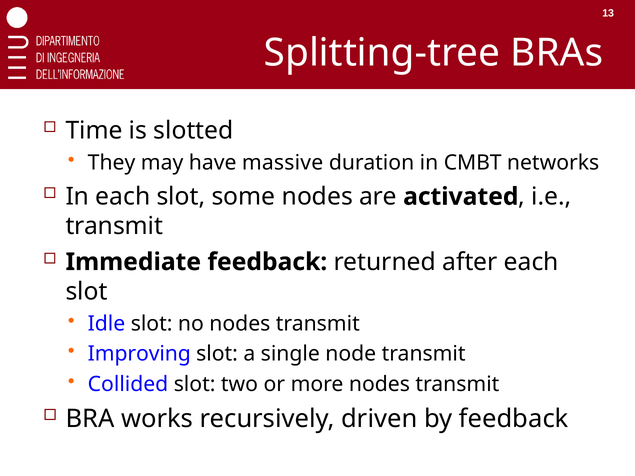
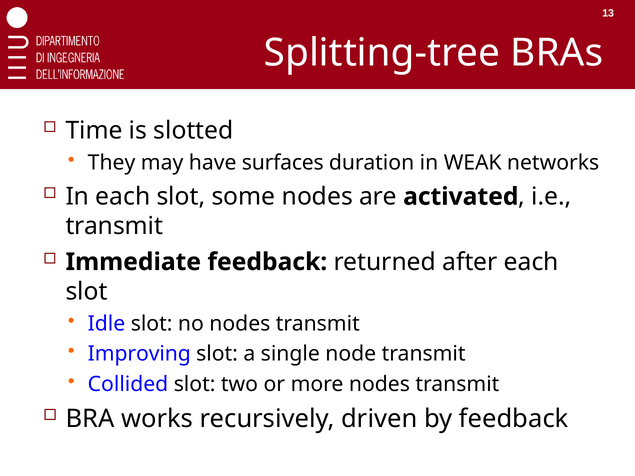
massive: massive -> surfaces
CMBT: CMBT -> WEAK
